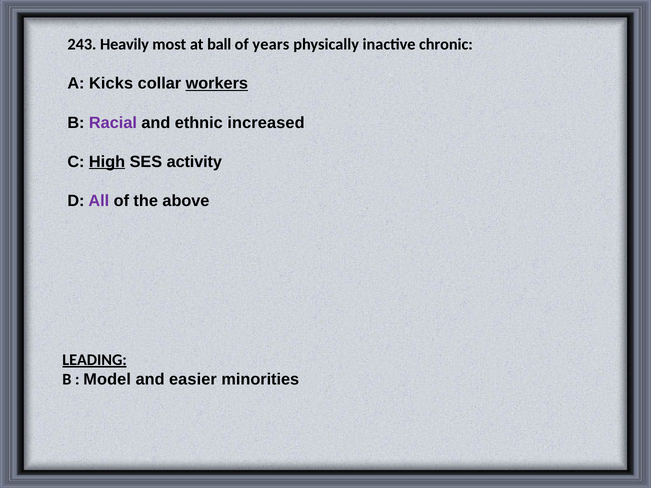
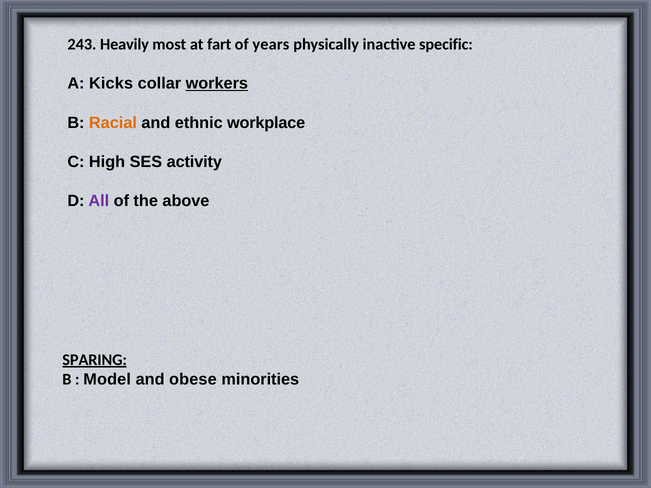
ball: ball -> fart
chronic: chronic -> specific
Racial colour: purple -> orange
increased: increased -> workplace
High underline: present -> none
LEADING: LEADING -> SPARING
easier: easier -> obese
